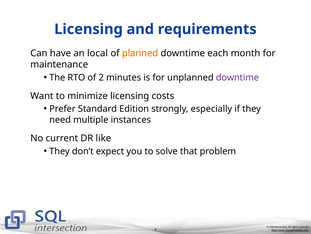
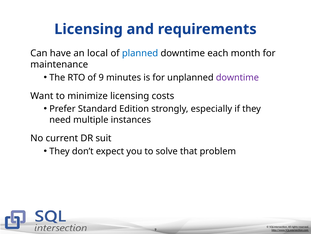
planned colour: orange -> blue
of 2: 2 -> 9
like: like -> suit
